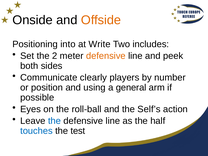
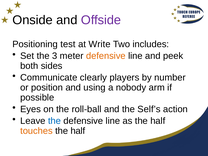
Offside colour: orange -> purple
into: into -> test
2: 2 -> 3
general: general -> nobody
touches colour: blue -> orange
test at (78, 131): test -> half
